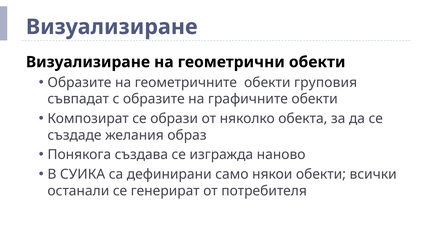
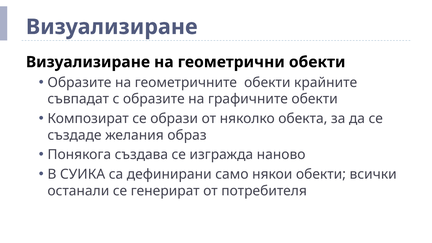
груповия: груповия -> крайните
